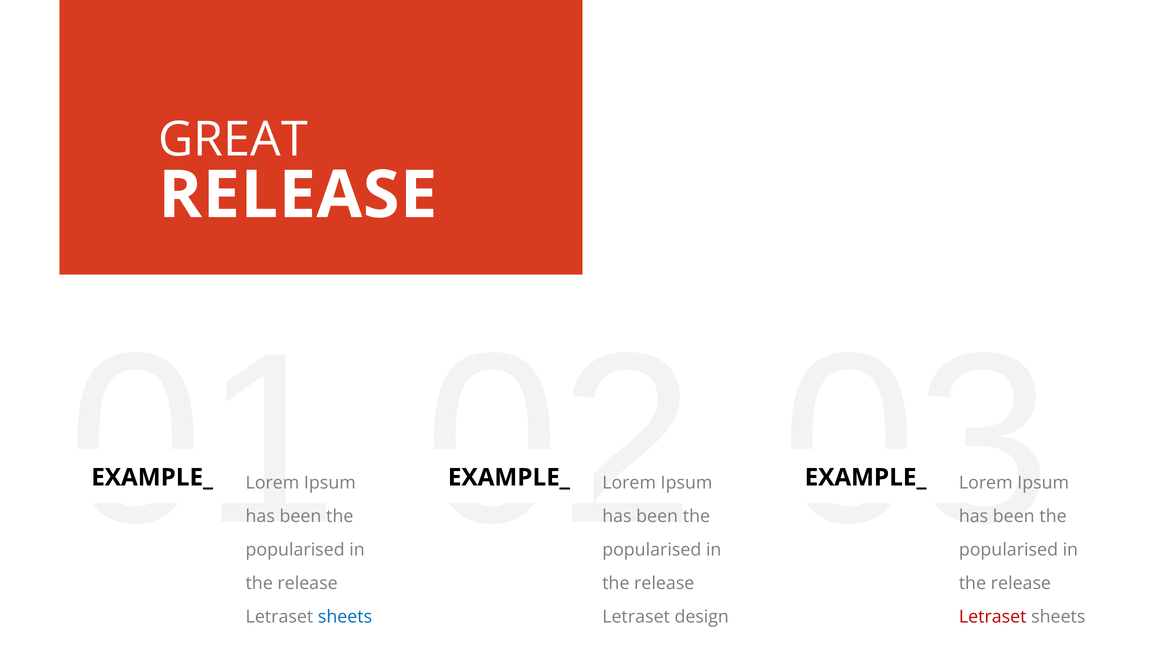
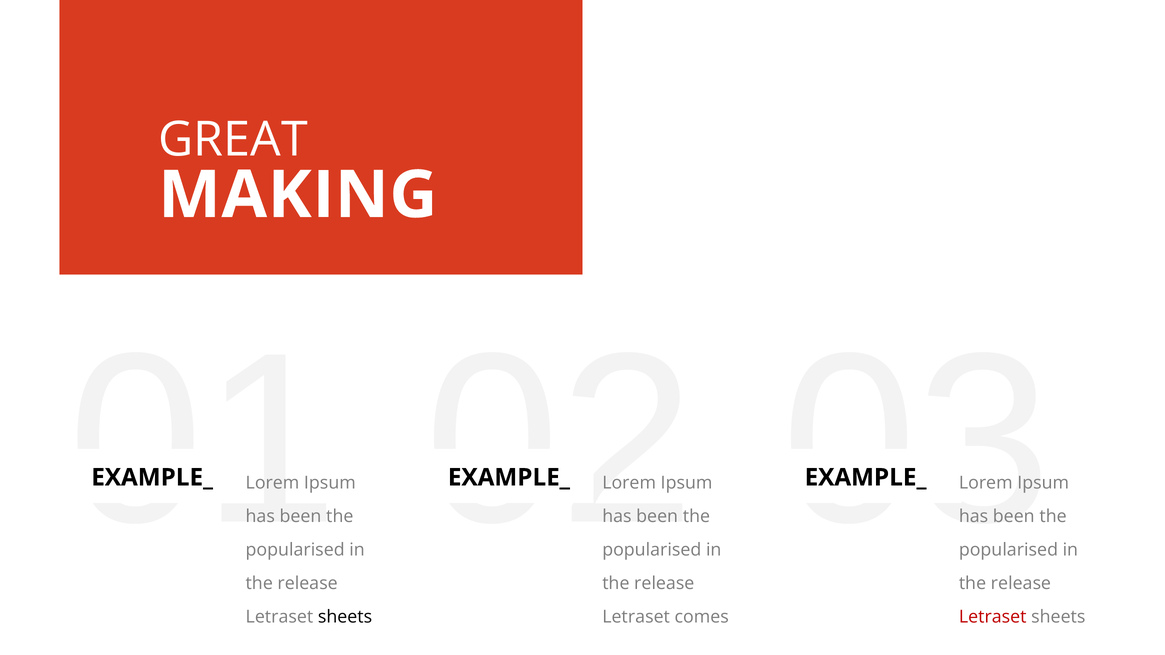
RELEASE at (298, 195): RELEASE -> MAKING
sheets at (345, 617) colour: blue -> black
design: design -> comes
